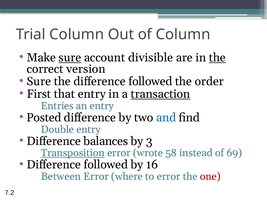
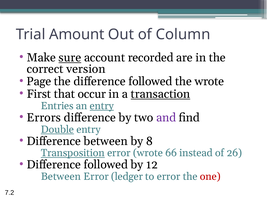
Trial Column: Column -> Amount
divisible: divisible -> recorded
the at (217, 58) underline: present -> none
Sure at (39, 82): Sure -> Page
the order: order -> wrote
that entry: entry -> occur
entry at (102, 106) underline: none -> present
Posted: Posted -> Errors
and colour: blue -> purple
Double underline: none -> present
Difference balances: balances -> between
3: 3 -> 8
58: 58 -> 66
69: 69 -> 26
16: 16 -> 12
where: where -> ledger
